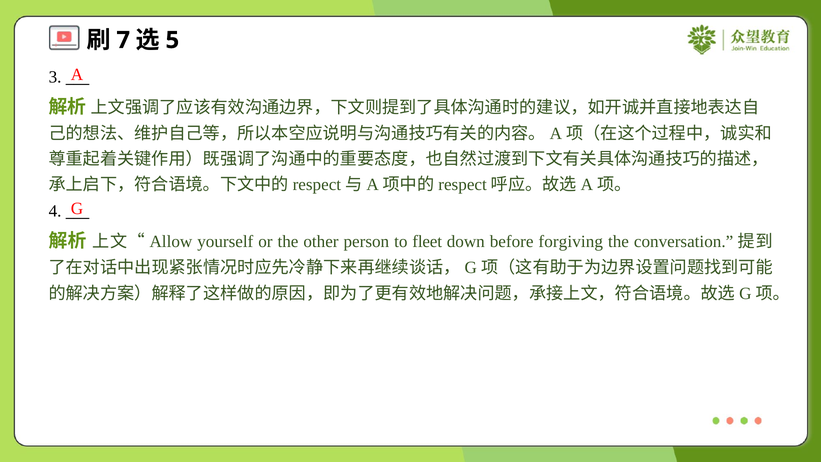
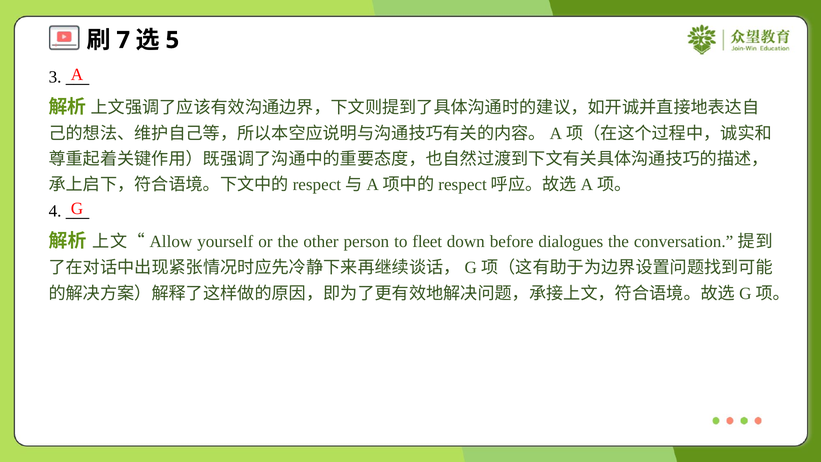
forgiving: forgiving -> dialogues
